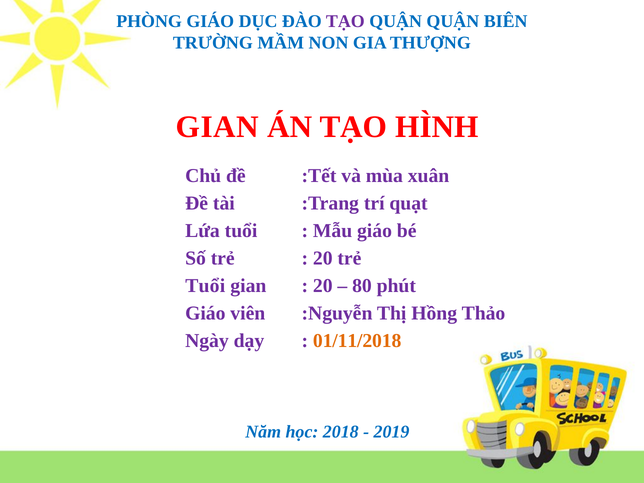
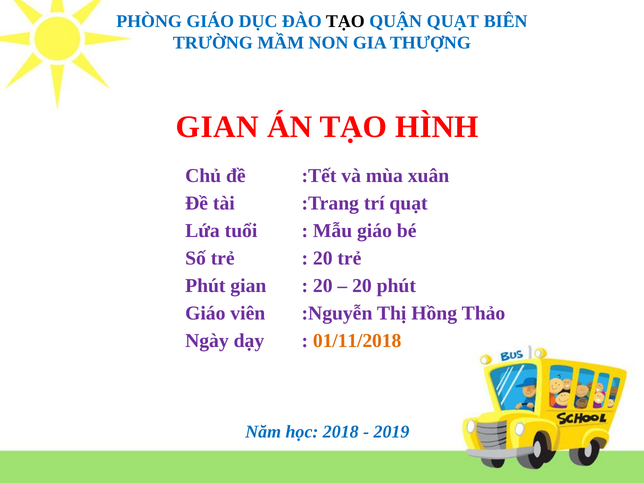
TẠO at (345, 21) colour: purple -> black
QUẬN QUẬN: QUẬN -> QUẠT
Tuổi at (205, 286): Tuổi -> Phút
80 at (362, 286): 80 -> 20
